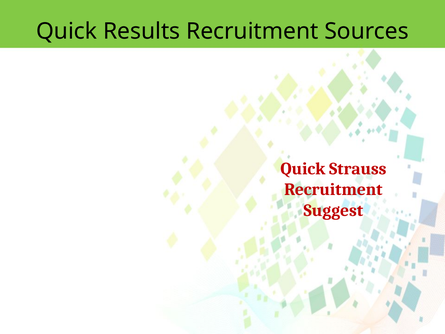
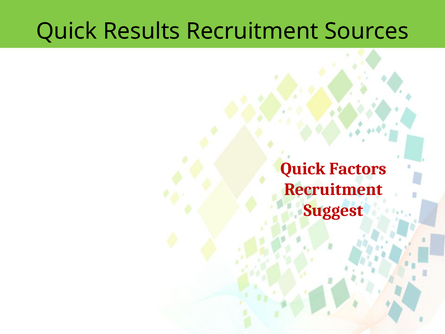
Strauss: Strauss -> Factors
